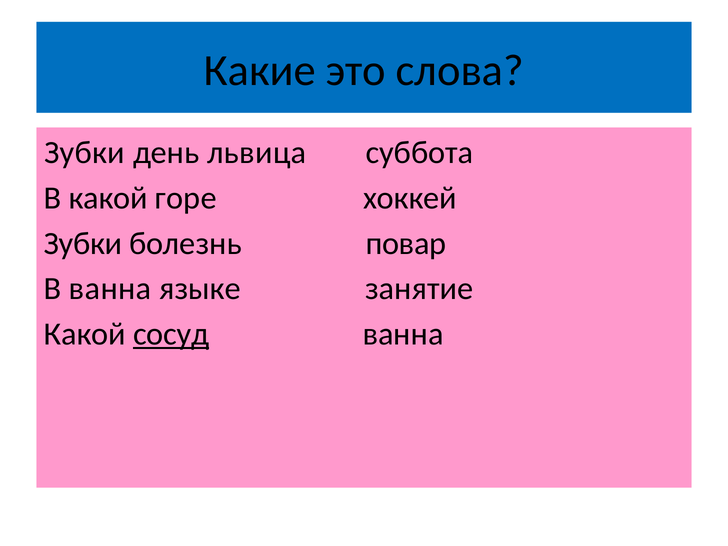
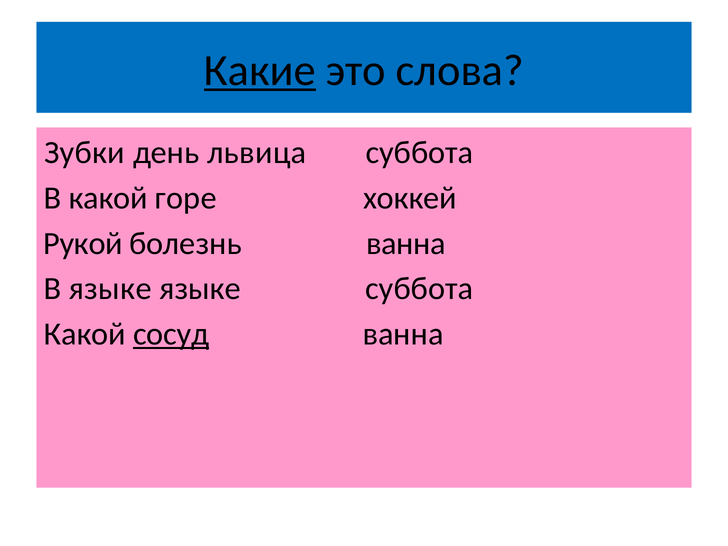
Какие underline: none -> present
Зубки at (83, 243): Зубки -> Рукой
болезнь повар: повар -> ванна
В ванна: ванна -> языке
языке занятие: занятие -> суббота
